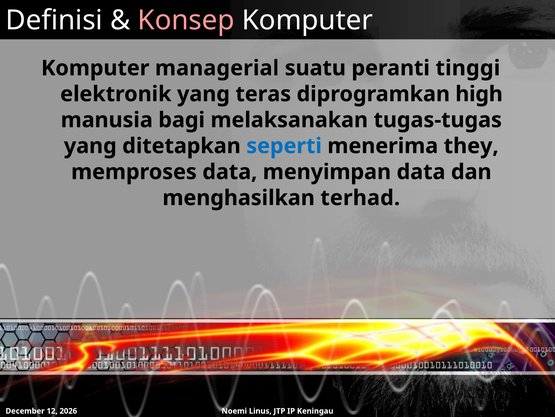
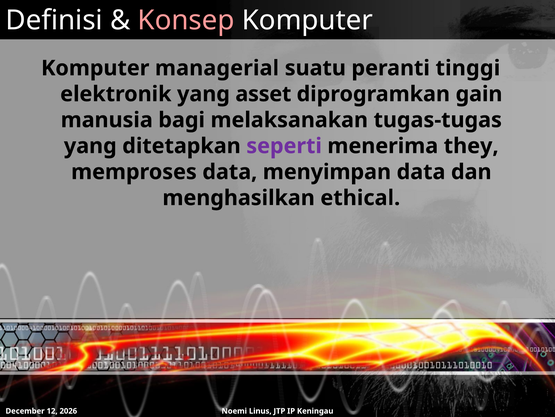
teras: teras -> asset
high: high -> gain
seperti colour: blue -> purple
terhad: terhad -> ethical
